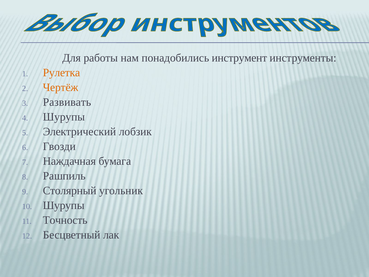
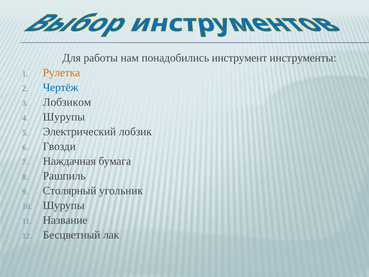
Чертёж colour: orange -> blue
Развивать: Развивать -> Лобзиком
Точность: Точность -> Название
